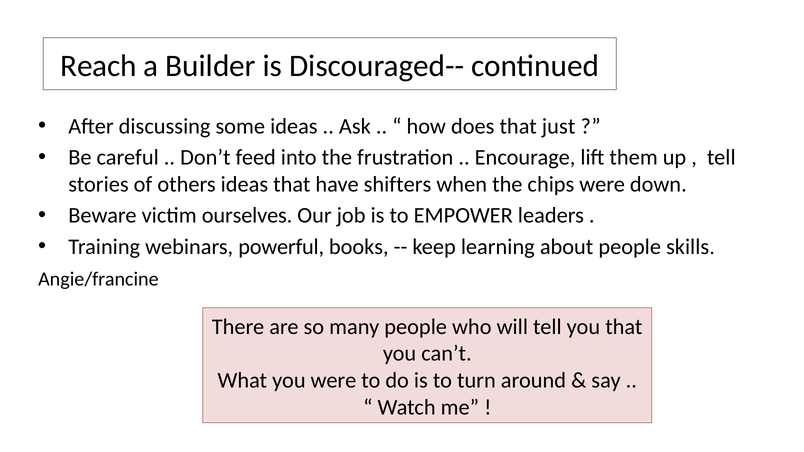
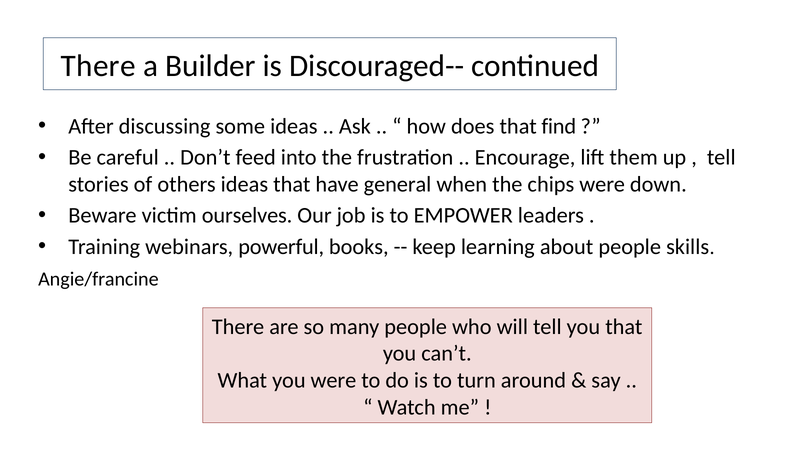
Reach at (98, 66): Reach -> There
just: just -> find
shifters: shifters -> general
